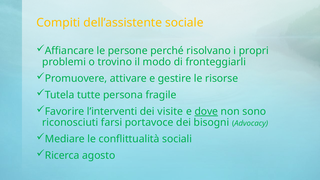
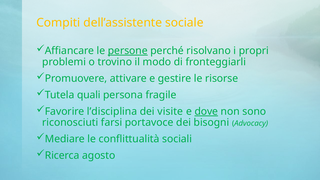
persone underline: none -> present
tutte: tutte -> quali
l’interventi: l’interventi -> l’disciplina
